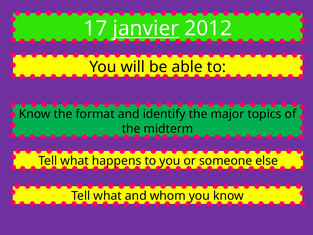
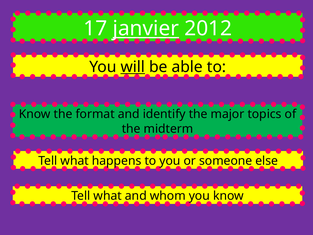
will underline: none -> present
